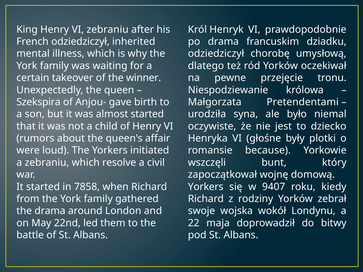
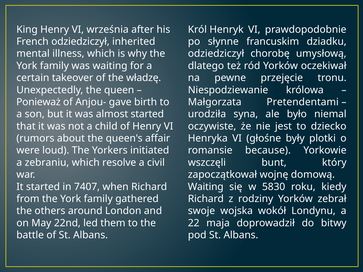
VI zebraniu: zebraniu -> września
po drama: drama -> słynne
winner: winner -> władzę
Szekspira: Szekspira -> Ponieważ
7858: 7858 -> 7407
Yorkers at (206, 187): Yorkers -> Waiting
9407: 9407 -> 5830
the drama: drama -> others
